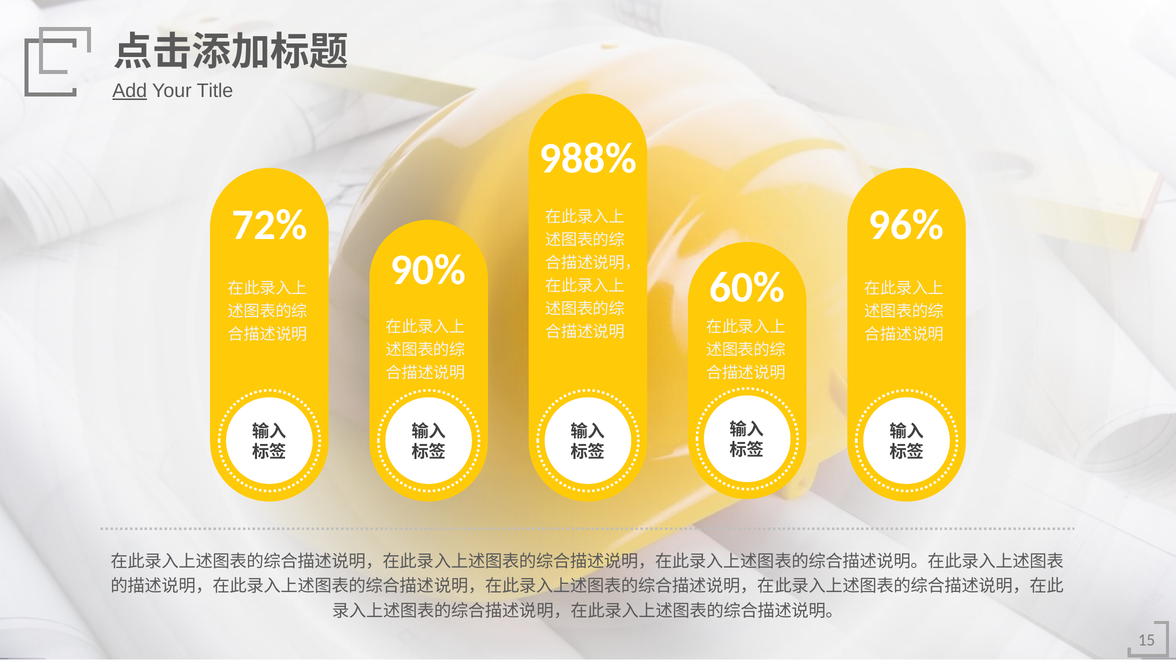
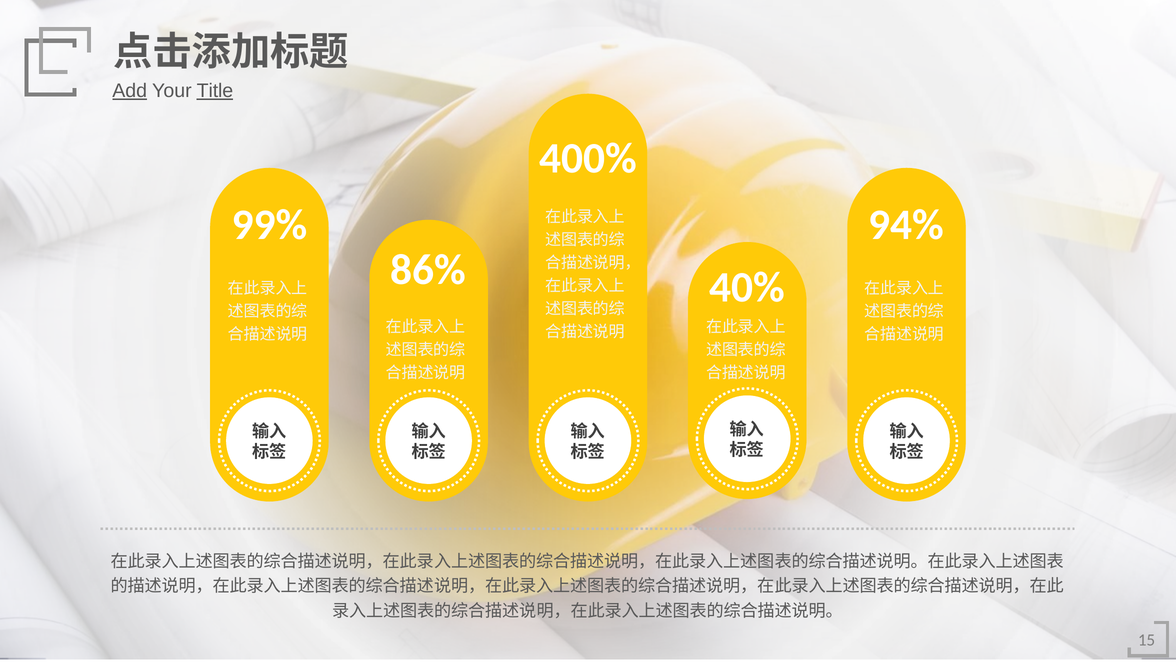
Title underline: none -> present
988%: 988% -> 400%
72%: 72% -> 99%
96%: 96% -> 94%
90%: 90% -> 86%
60%: 60% -> 40%
